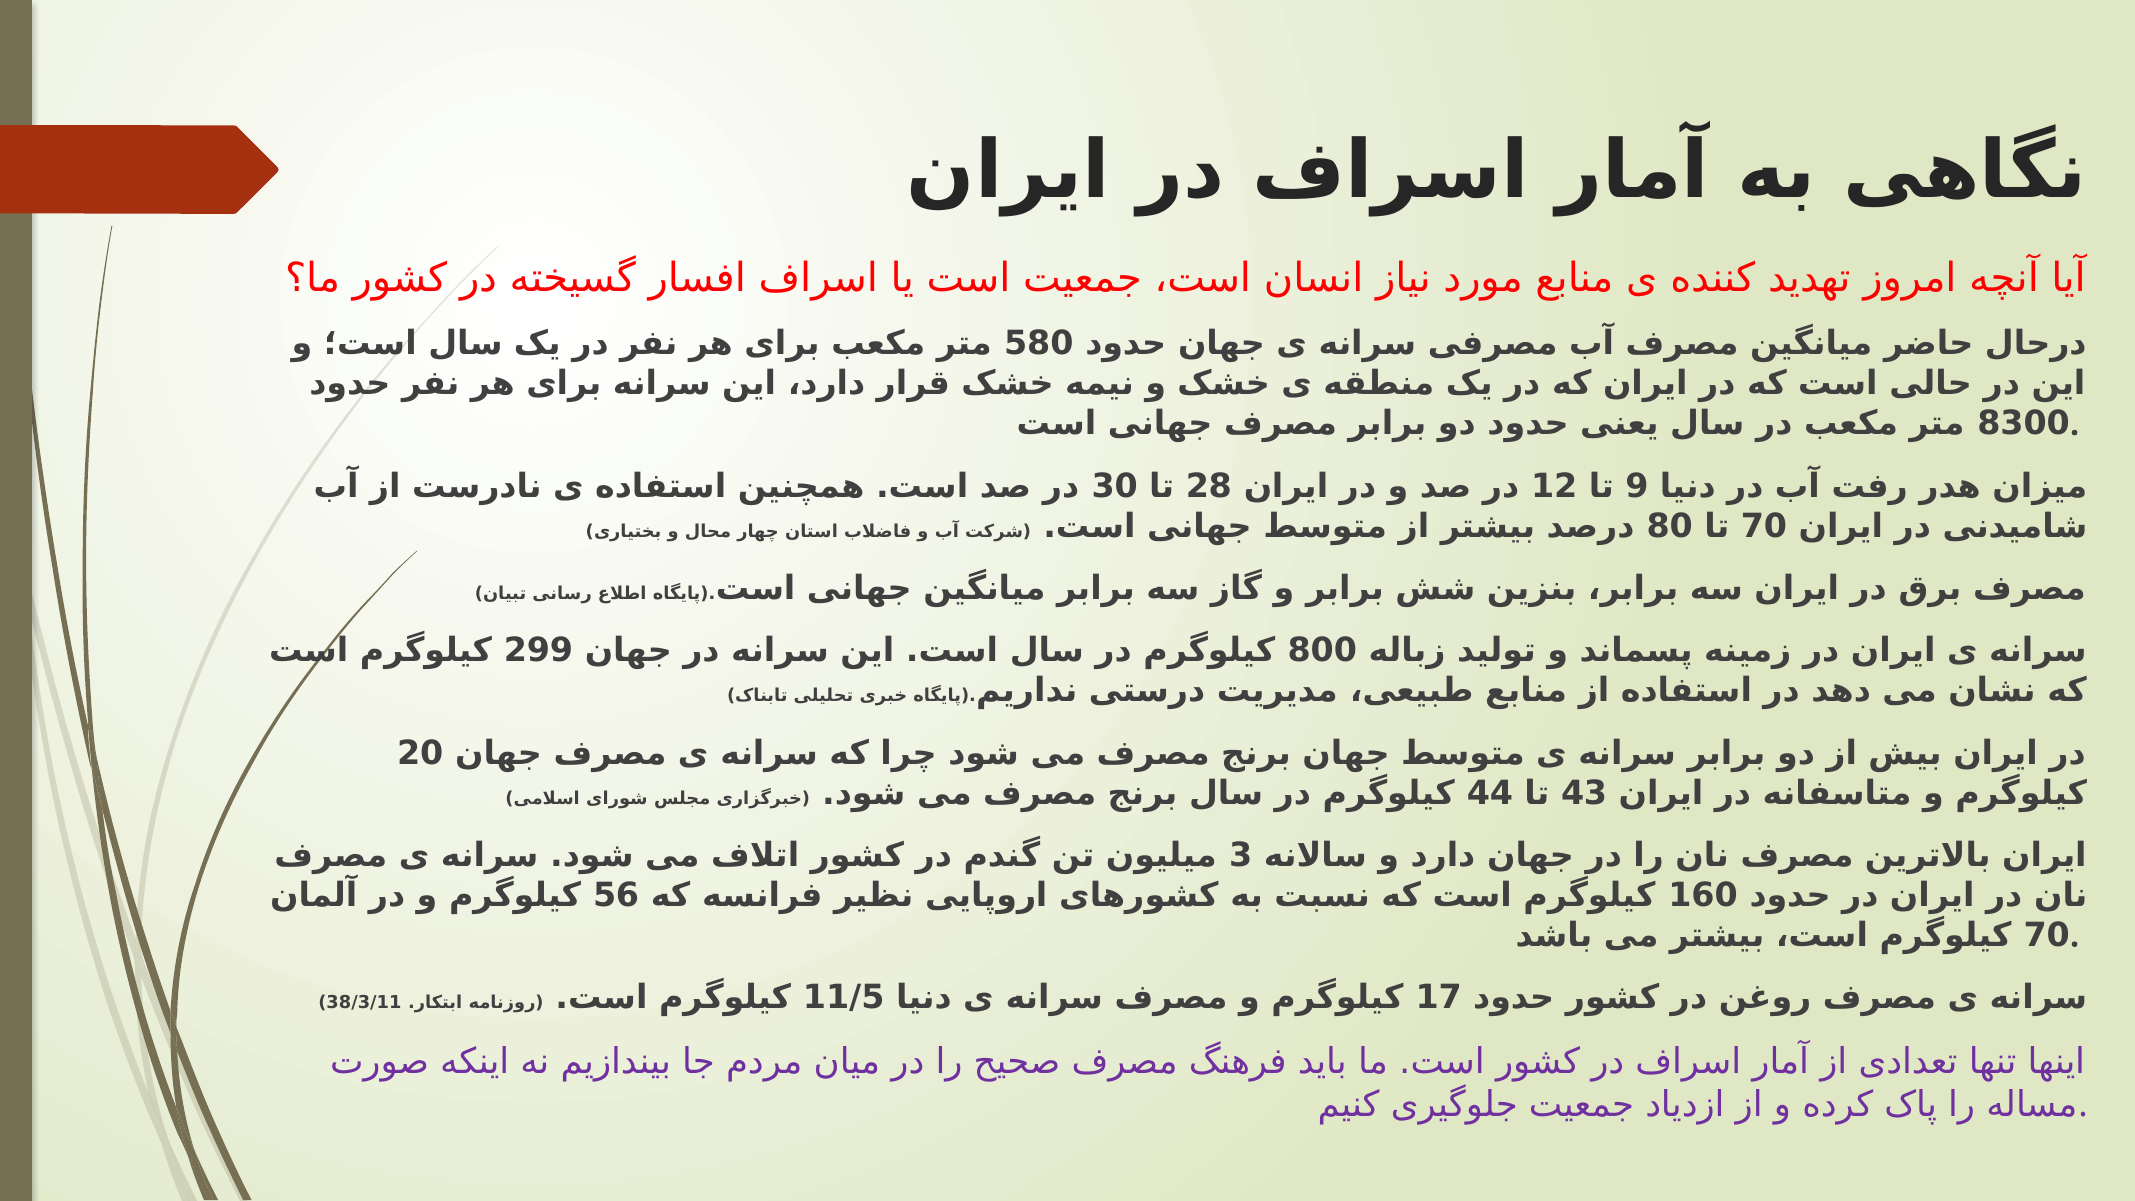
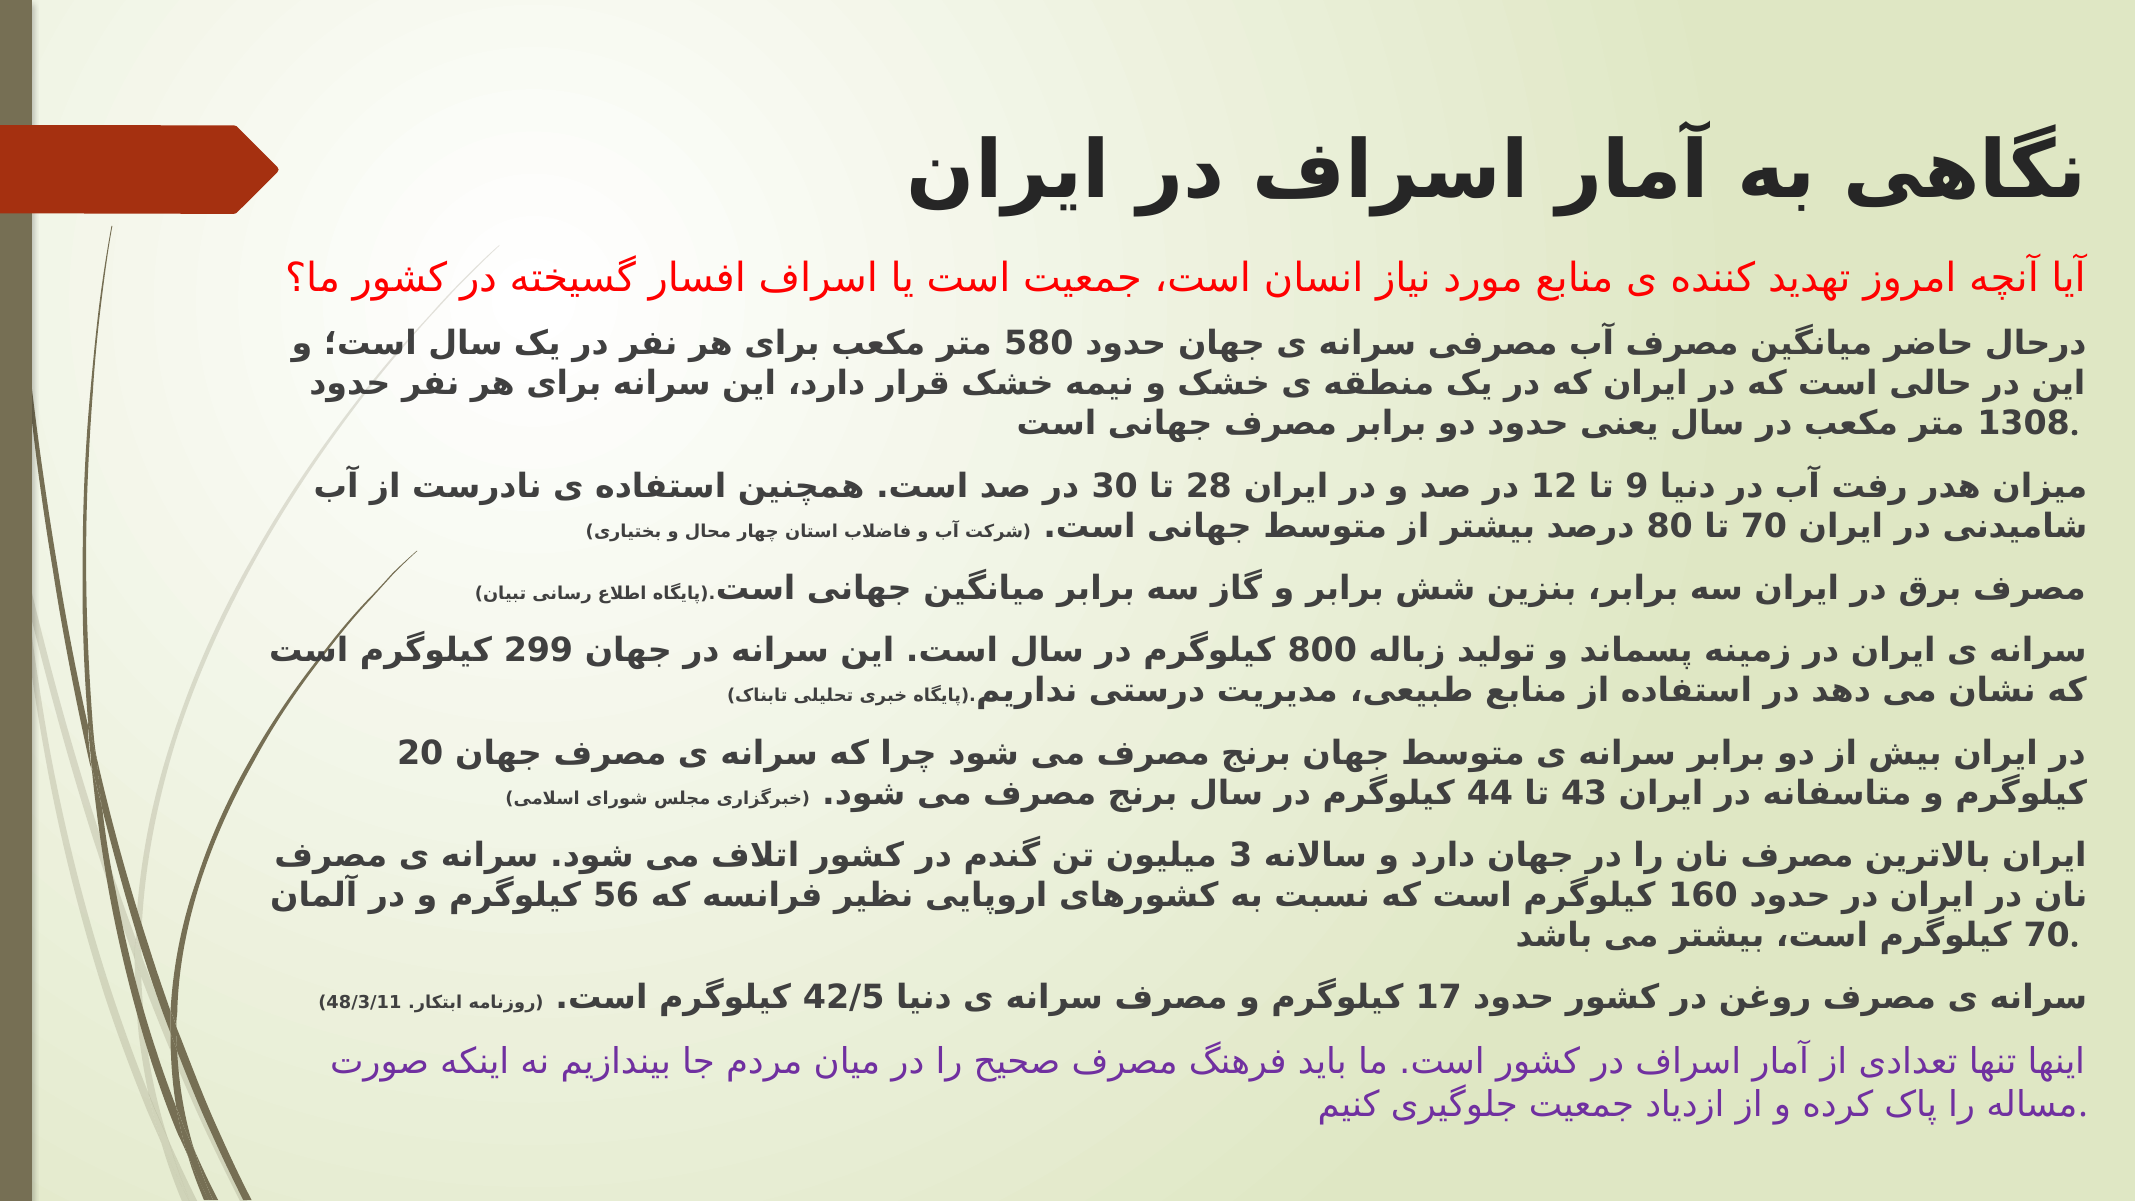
8300: 8300 -> 1308
11/5: 11/5 -> 42/5
38/3/11: 38/3/11 -> 48/3/11
